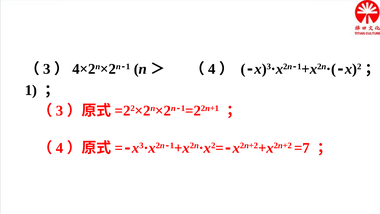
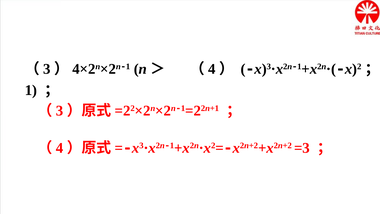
=7: =7 -> =3
